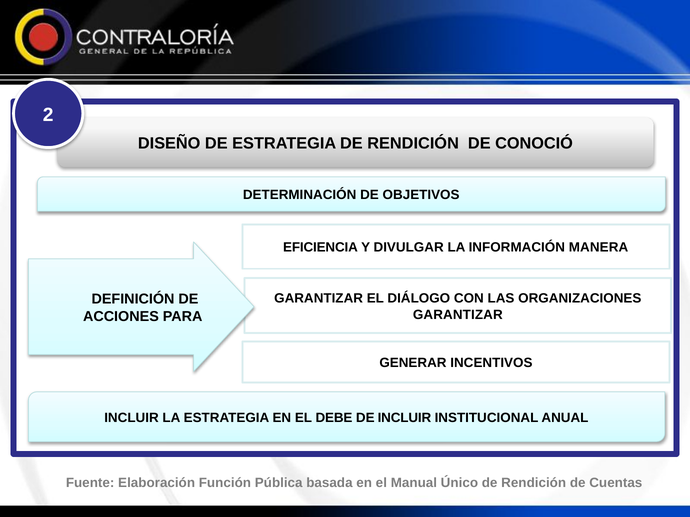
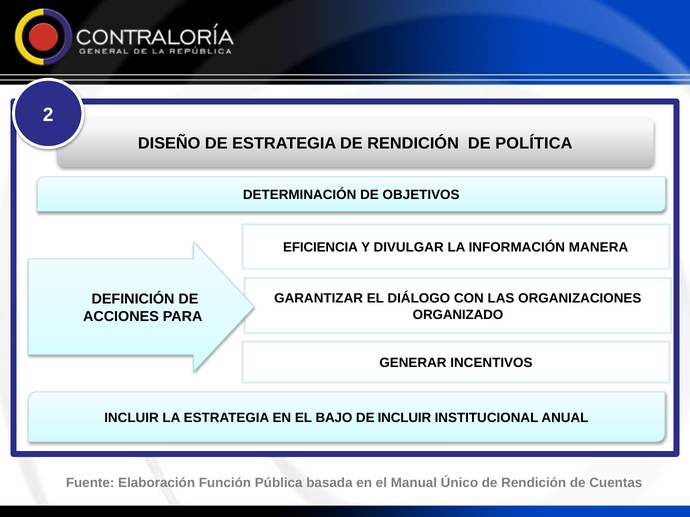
CONOCIÓ: CONOCIÓ -> POLÍTICA
GARANTIZAR at (458, 315): GARANTIZAR -> ORGANIZADO
DEBE: DEBE -> BAJO
